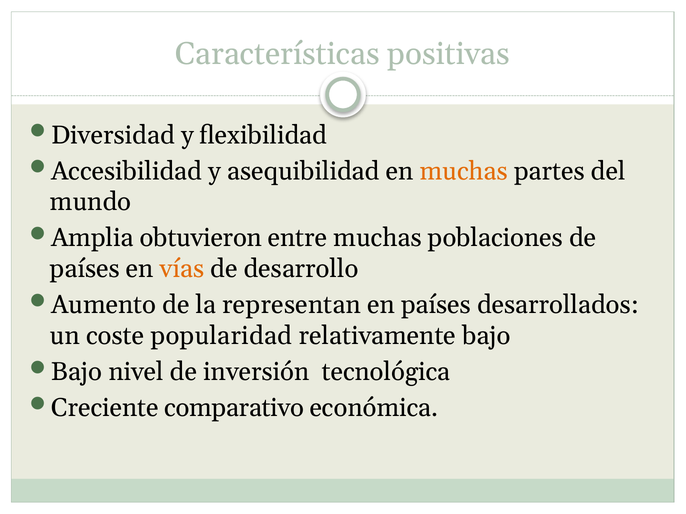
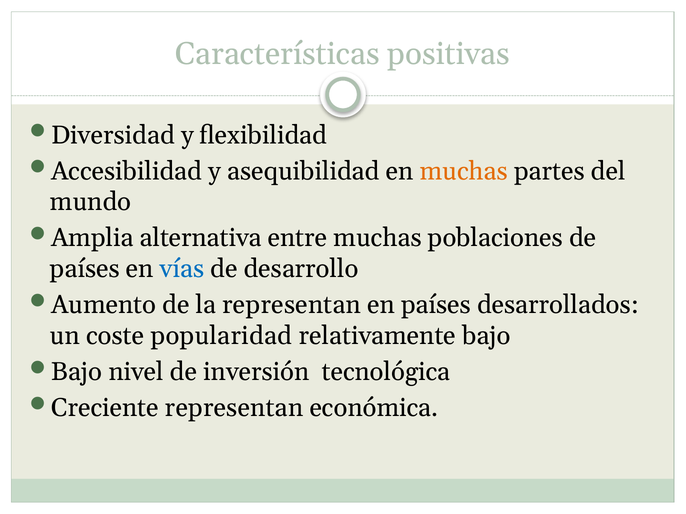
obtuvieron: obtuvieron -> alternativa
vías colour: orange -> blue
Creciente comparativo: comparativo -> representan
